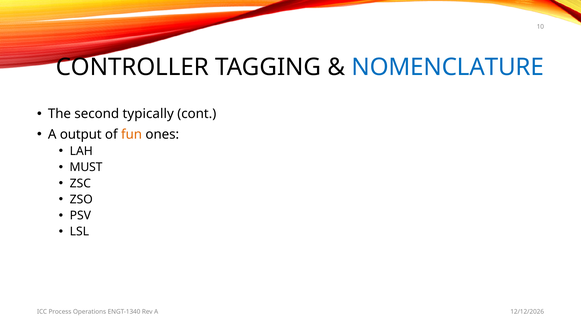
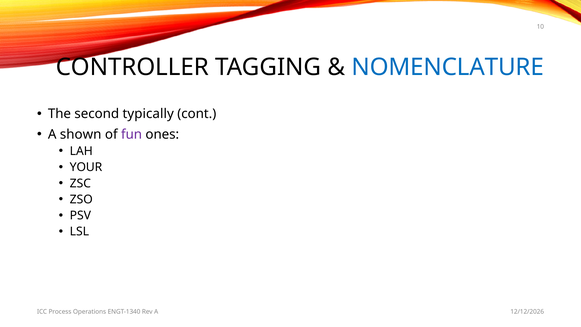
output: output -> shown
fun colour: orange -> purple
MUST: MUST -> YOUR
